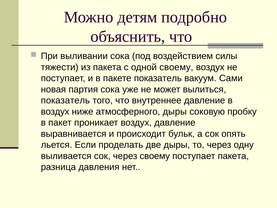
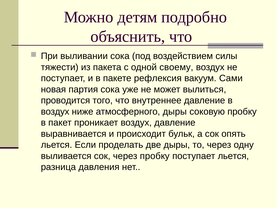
пакете показатель: показатель -> рефлексия
показатель at (65, 100): показатель -> проводится
через своему: своему -> пробку
поступает пакета: пакета -> льется
